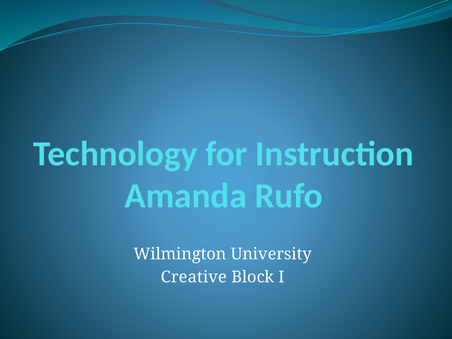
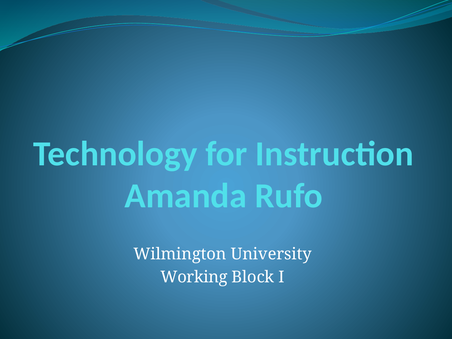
Creative: Creative -> Working
